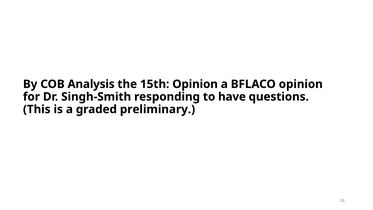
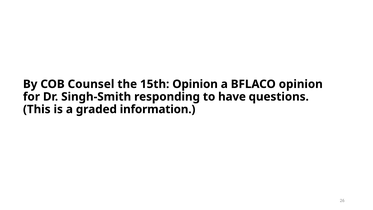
Analysis: Analysis -> Counsel
preliminary: preliminary -> information
